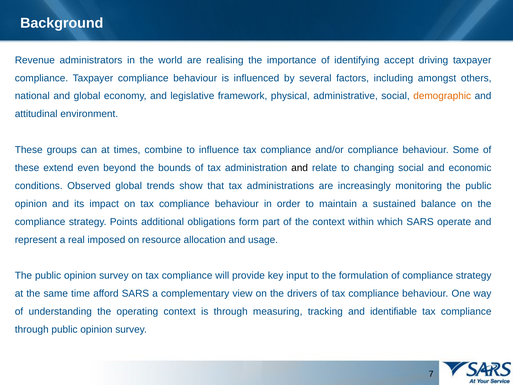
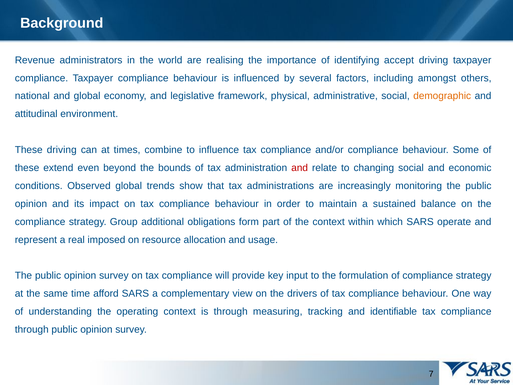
These groups: groups -> driving
and at (300, 168) colour: black -> red
Points: Points -> Group
